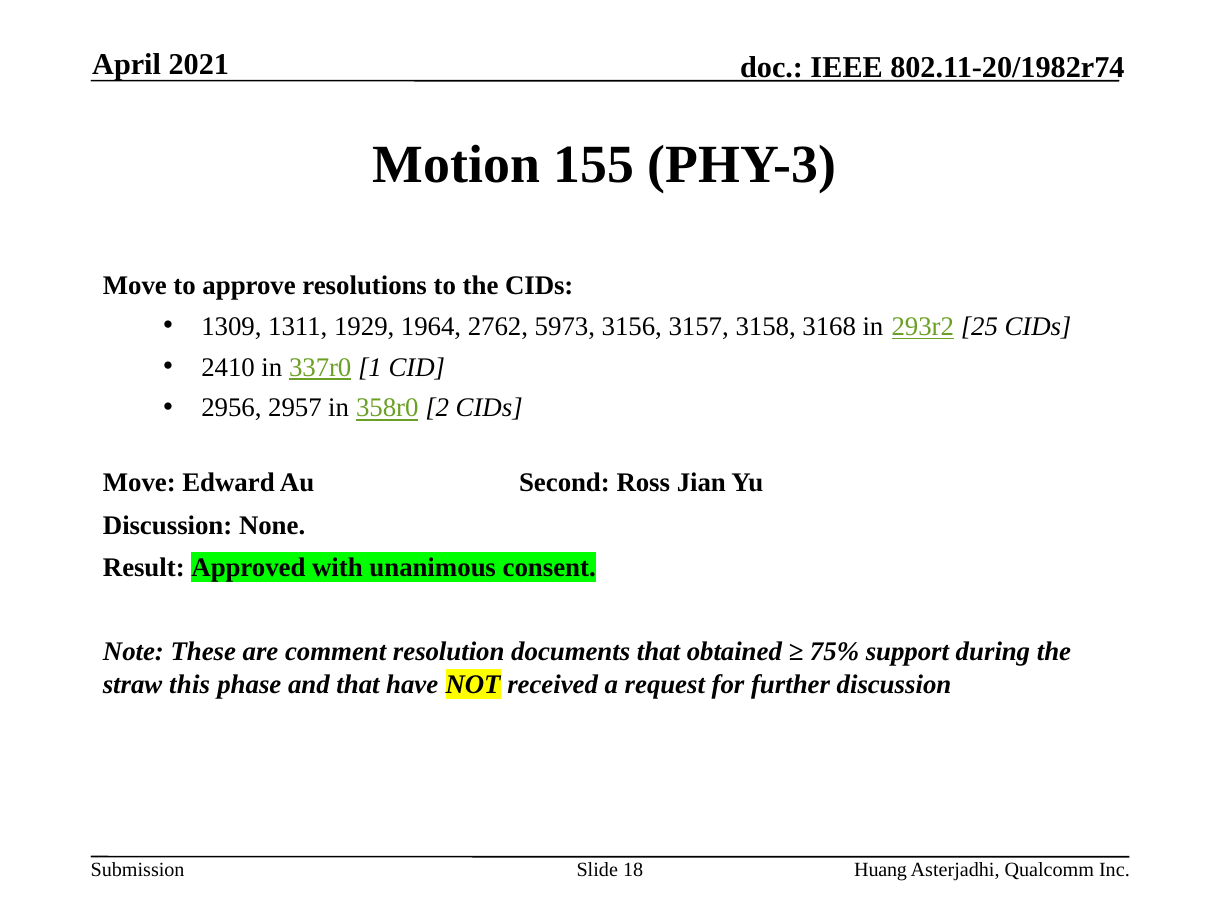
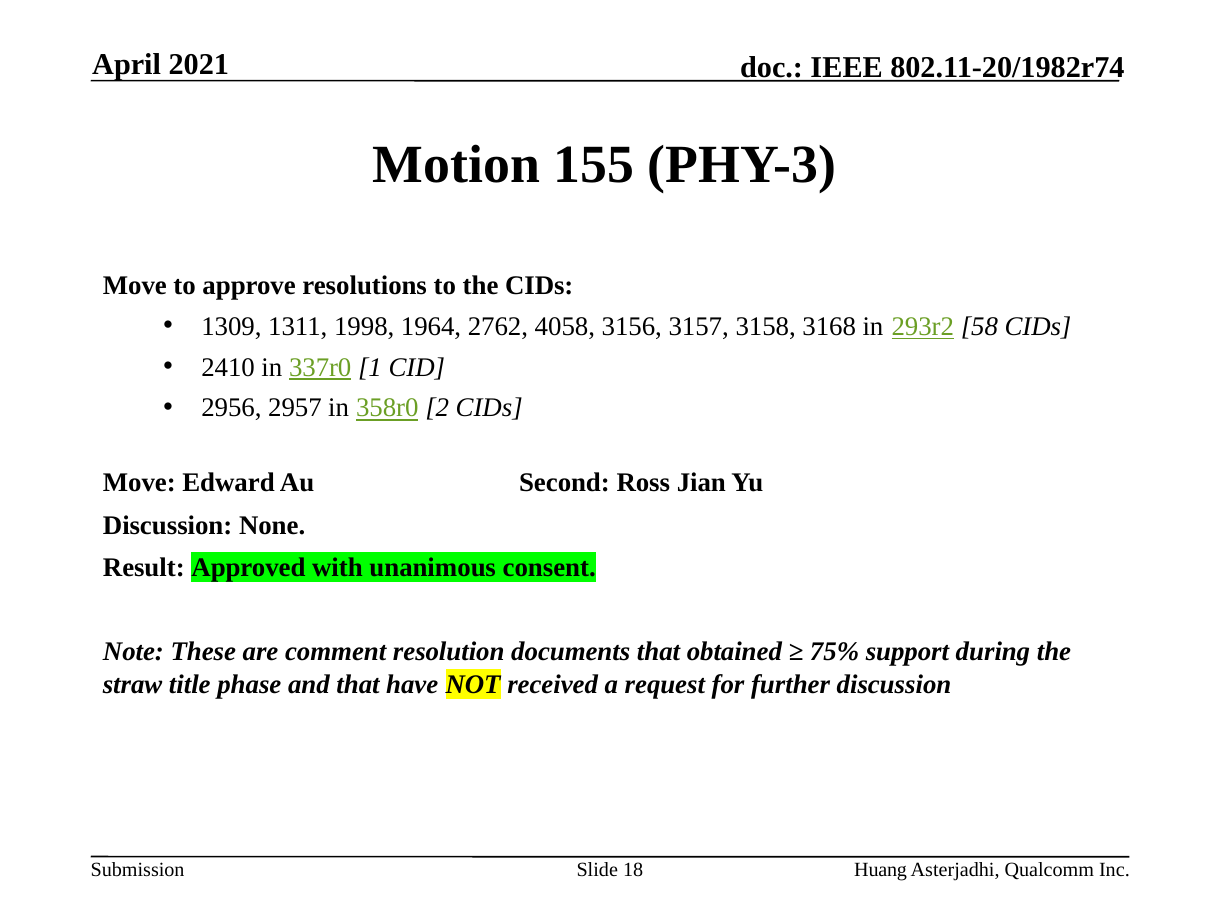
1929: 1929 -> 1998
5973: 5973 -> 4058
25: 25 -> 58
this: this -> title
